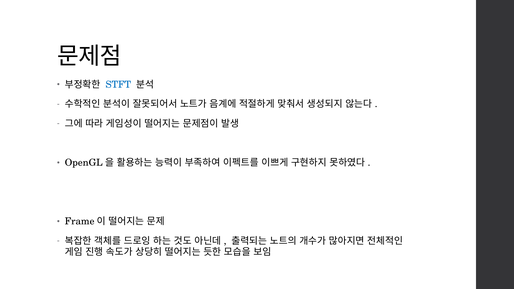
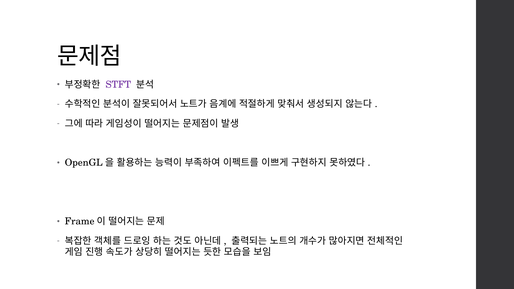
STFT colour: blue -> purple
